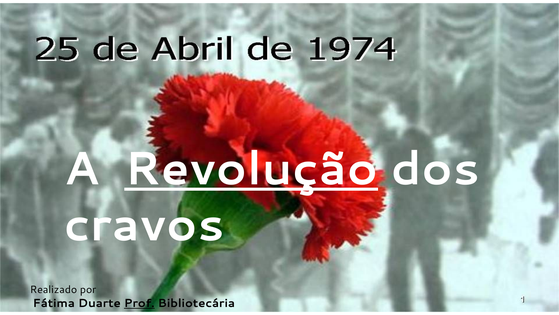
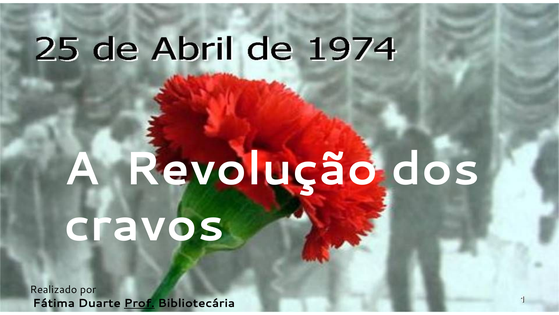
Revolução underline: present -> none
